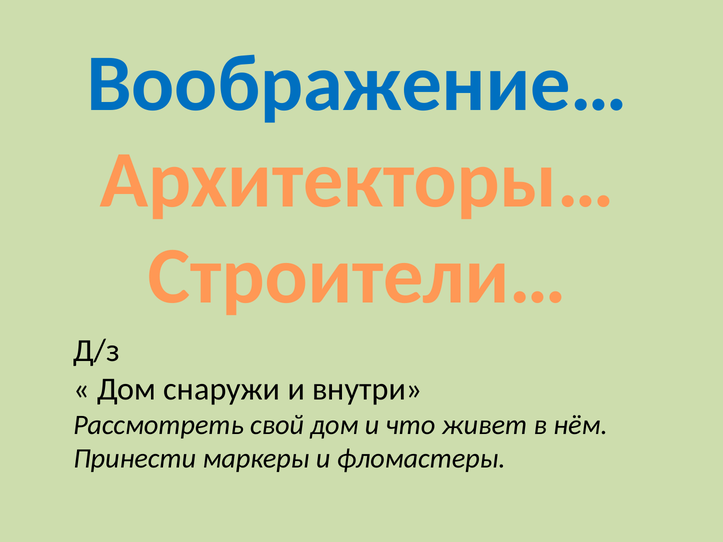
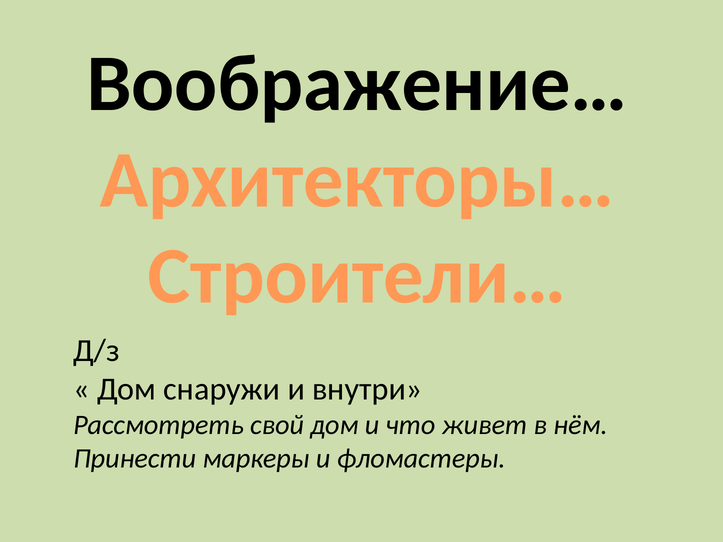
Воображение… colour: blue -> black
